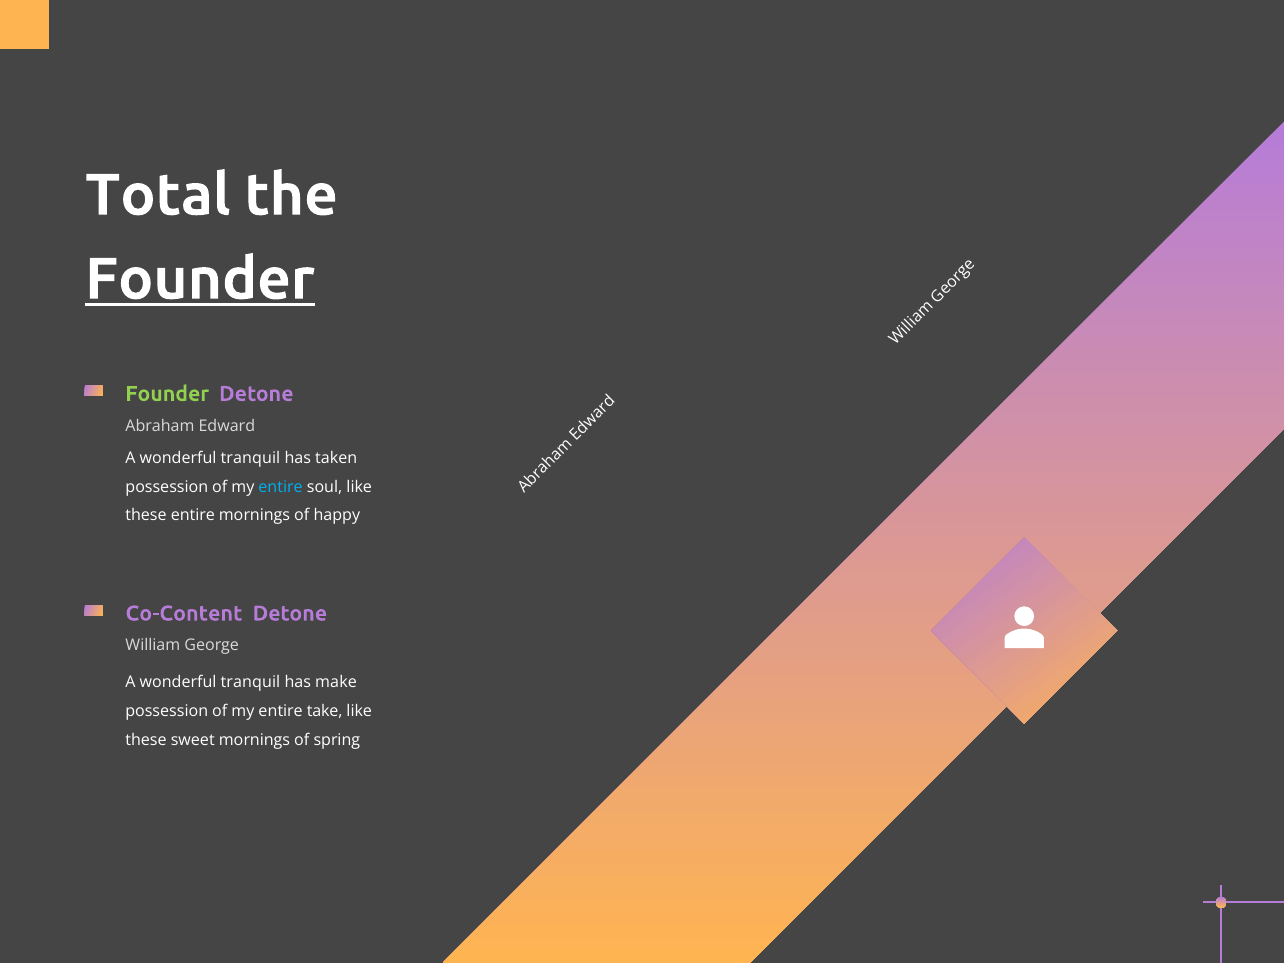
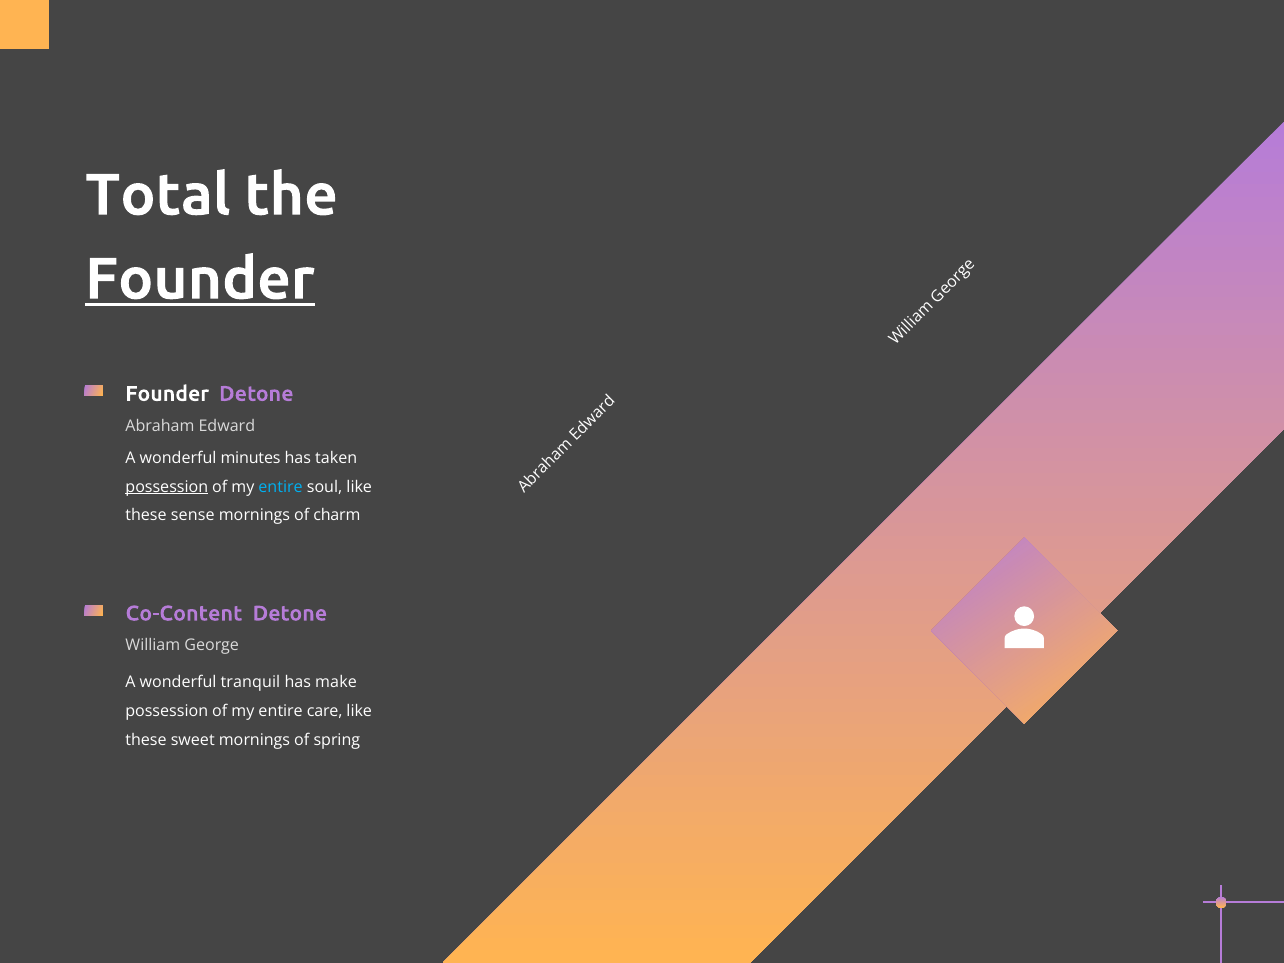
Founder at (167, 394) colour: light green -> white
tranquil at (250, 458): tranquil -> minutes
possession at (167, 487) underline: none -> present
these entire: entire -> sense
happy: happy -> charm
take: take -> care
